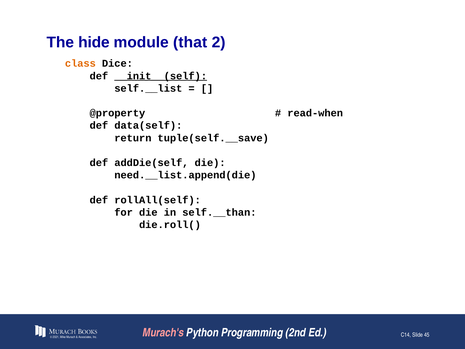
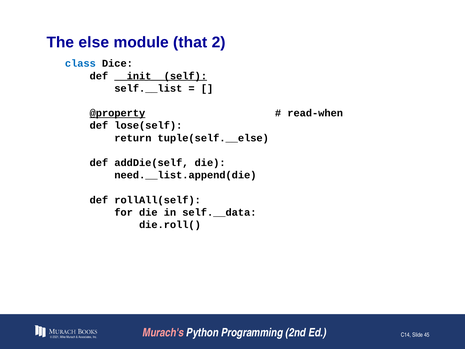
hide: hide -> else
class colour: orange -> blue
@property underline: none -> present
data(self: data(self -> lose(self
tuple(self.__save: tuple(self.__save -> tuple(self.__else
self.__than: self.__than -> self.__data
